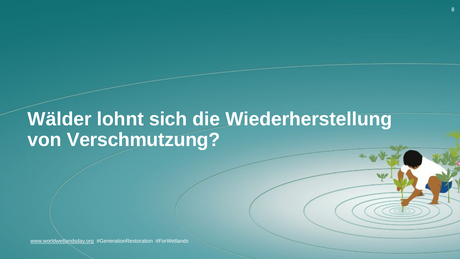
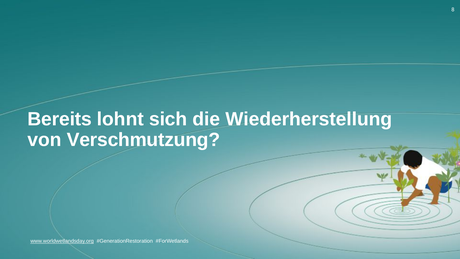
Wälder: Wälder -> Bereits
